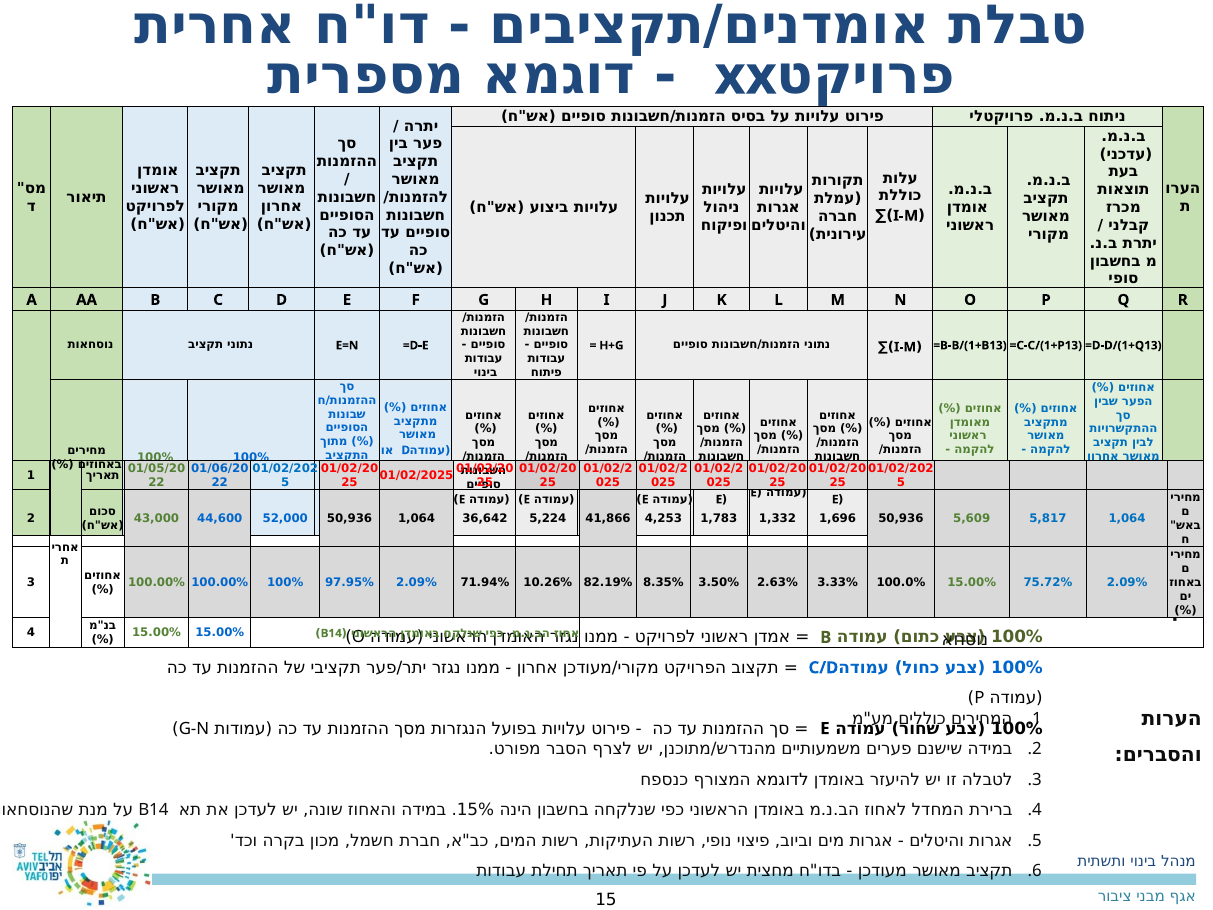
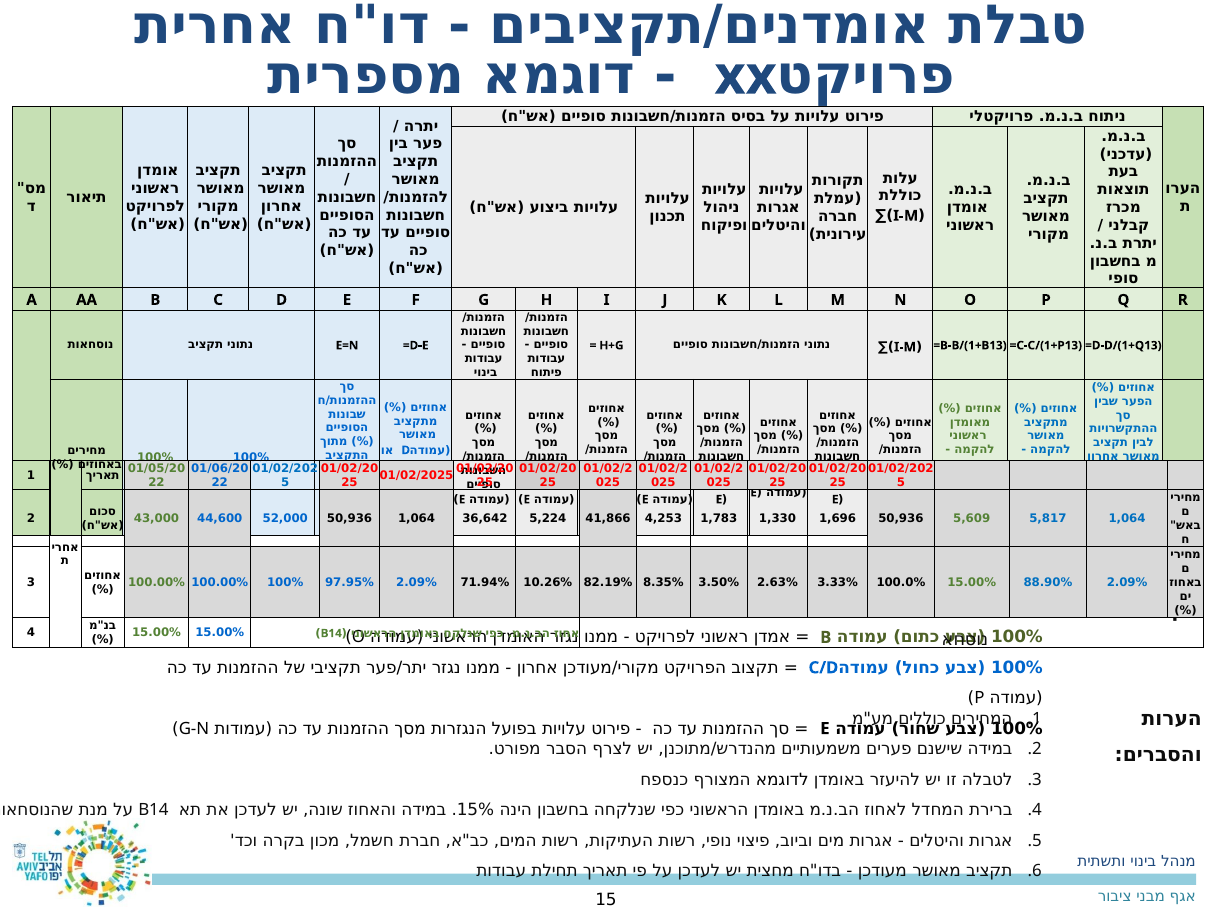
1,332: 1,332 -> 1,330
75.72%: 75.72% -> 88.90%
